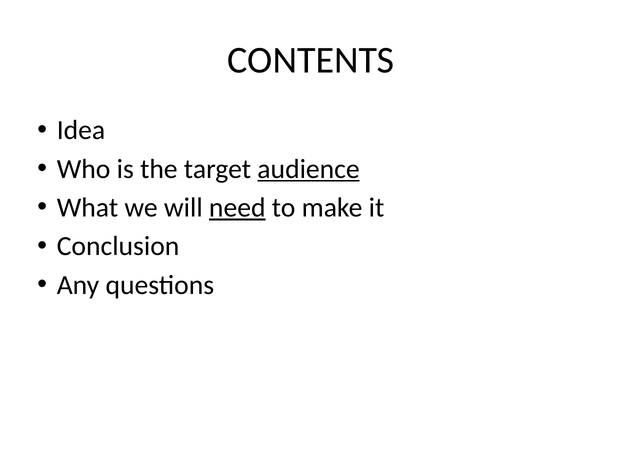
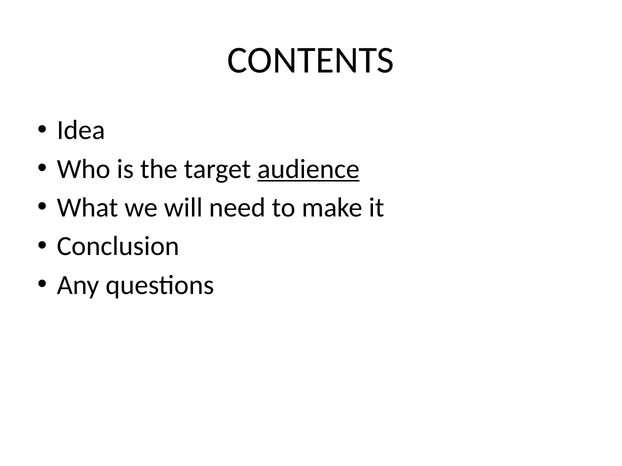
need underline: present -> none
